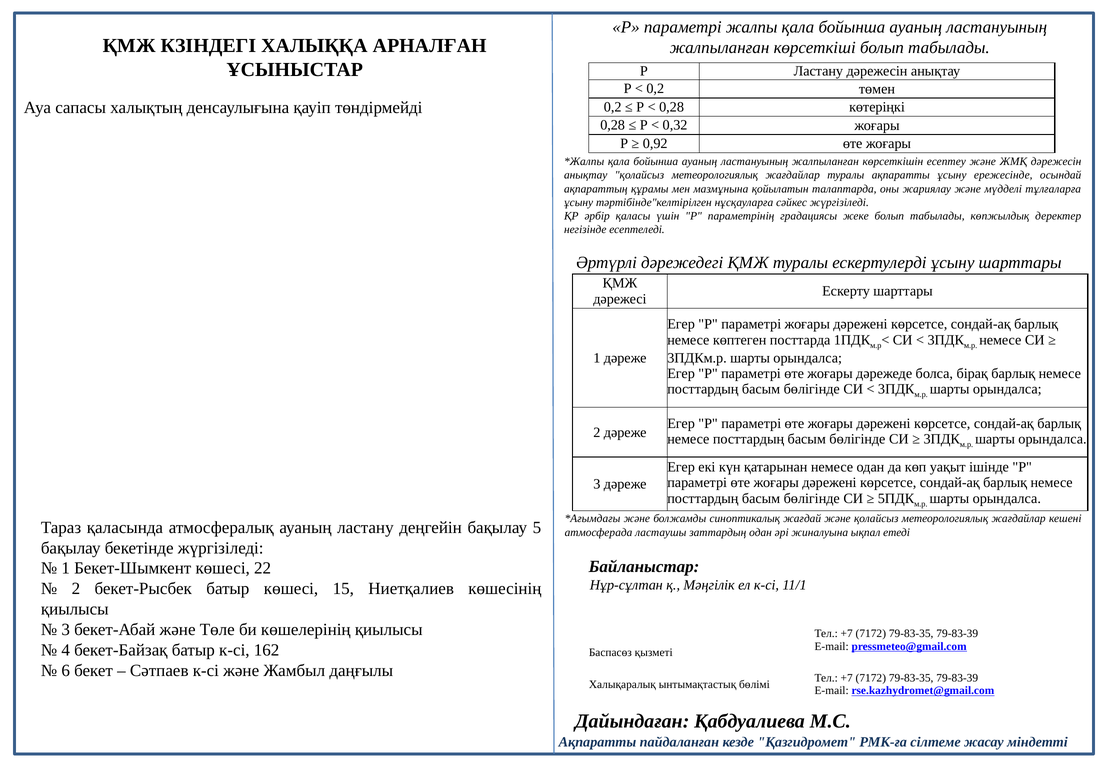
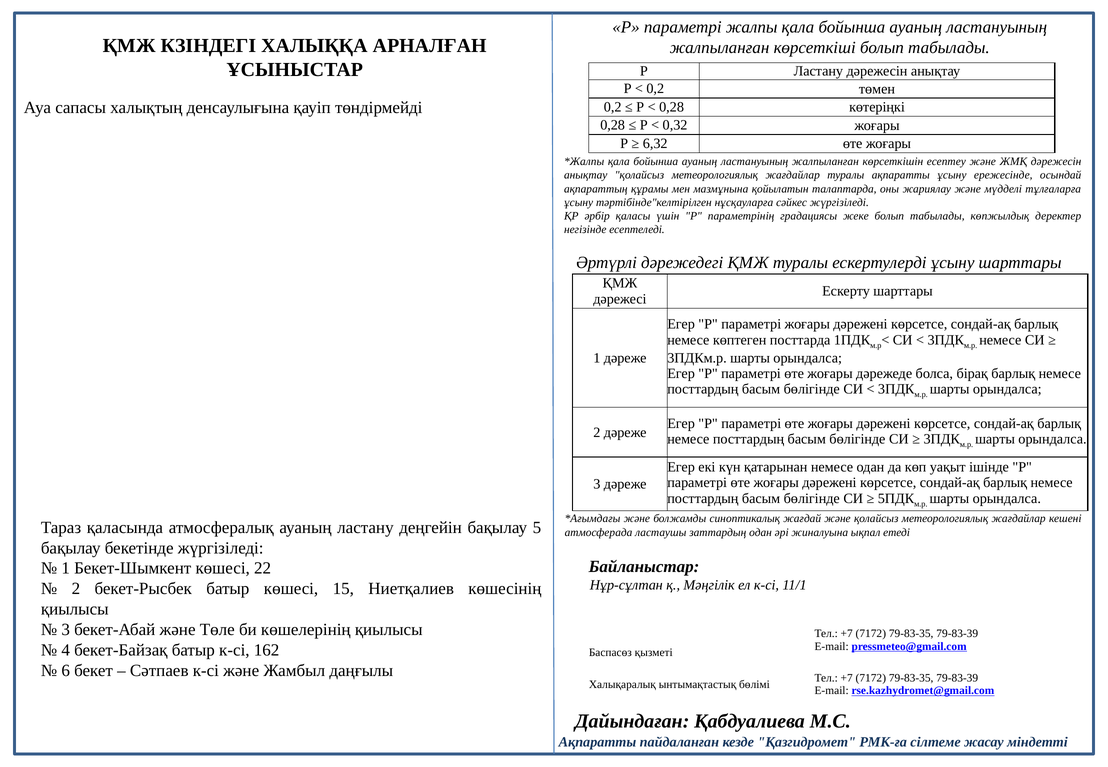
0,92: 0,92 -> 6,32
